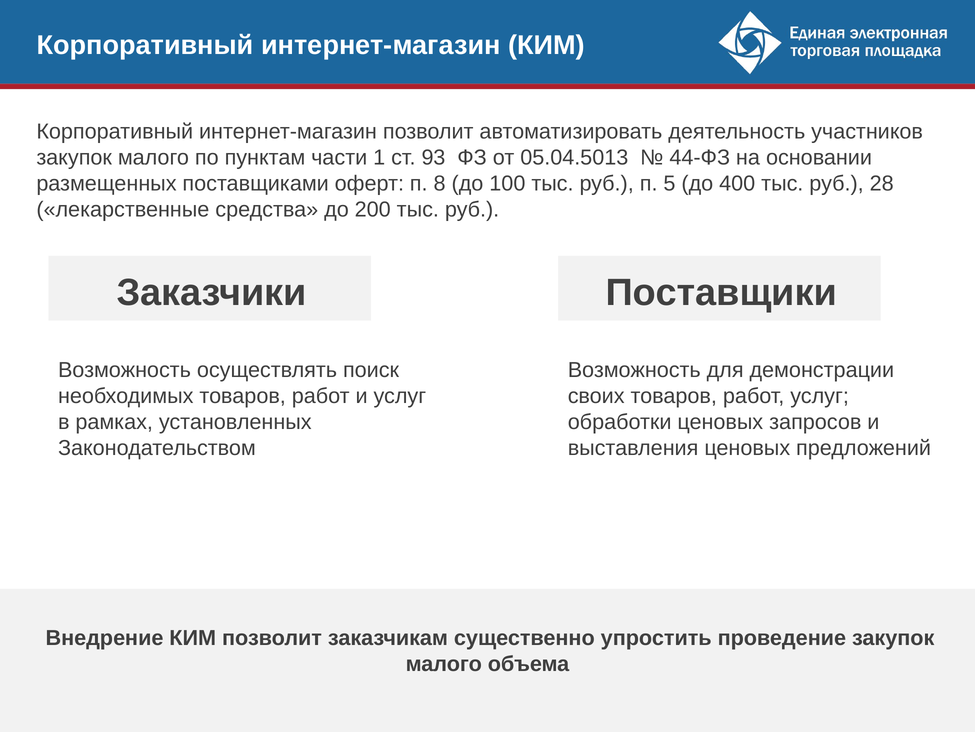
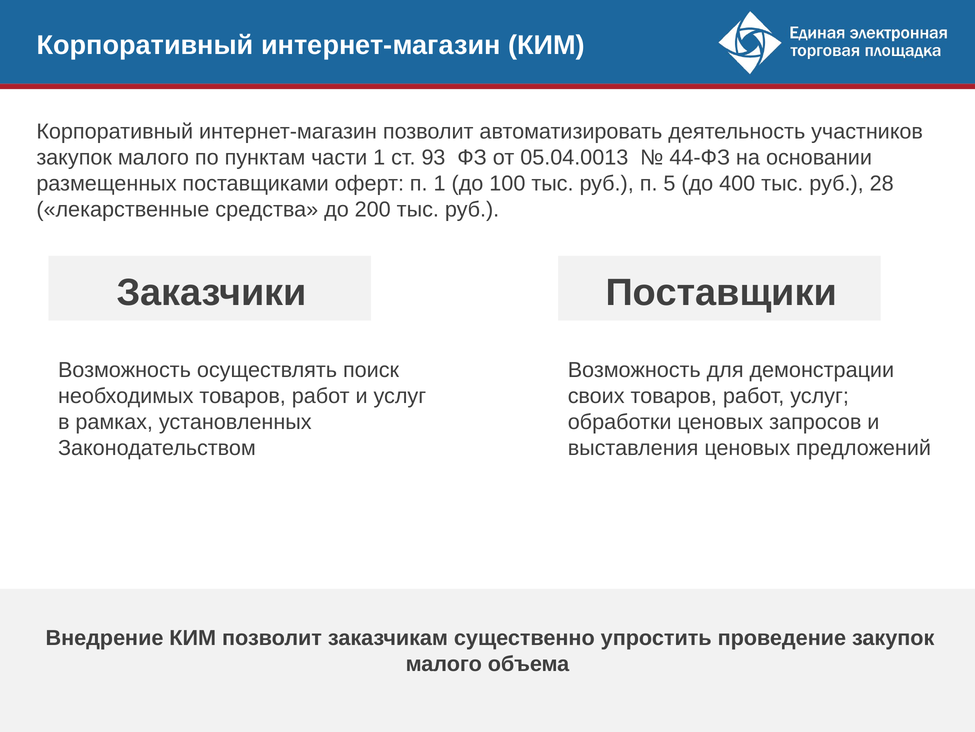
05.04.5013: 05.04.5013 -> 05.04.0013
п 8: 8 -> 1
